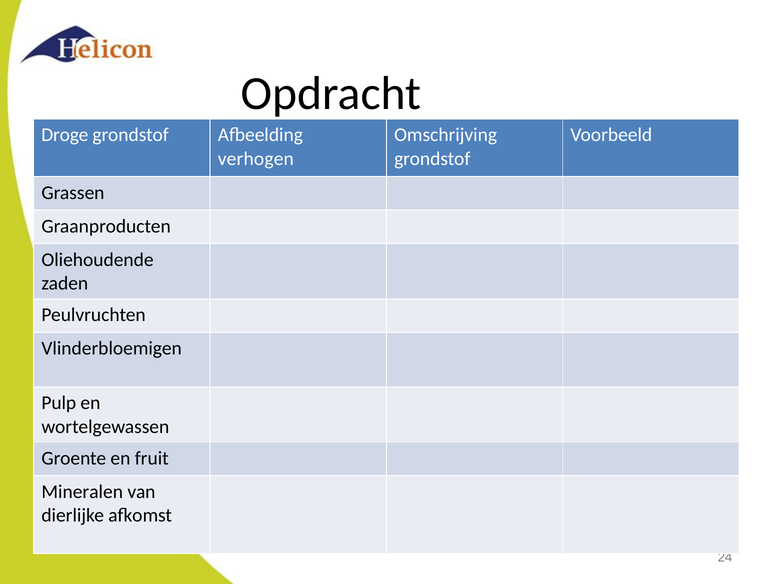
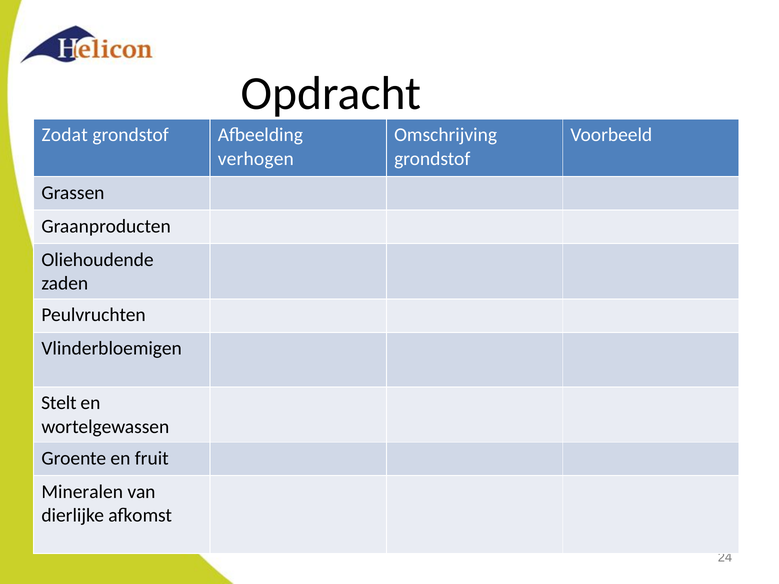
Droge: Droge -> Zodat
Pulp: Pulp -> Stelt
